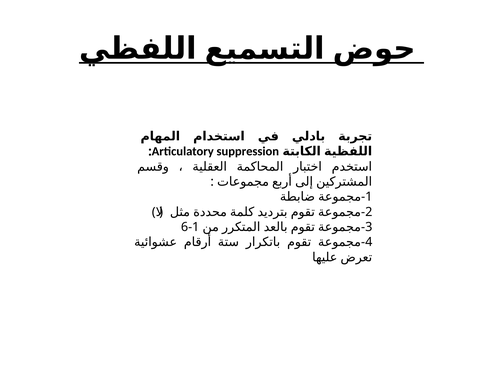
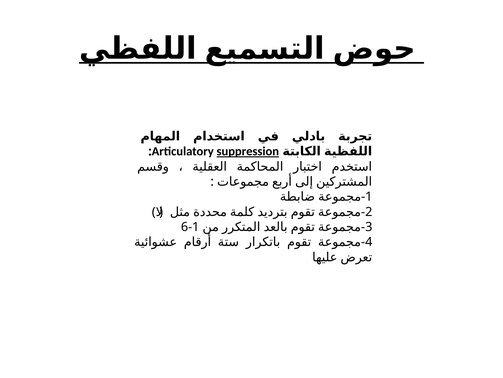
suppression underline: none -> present
